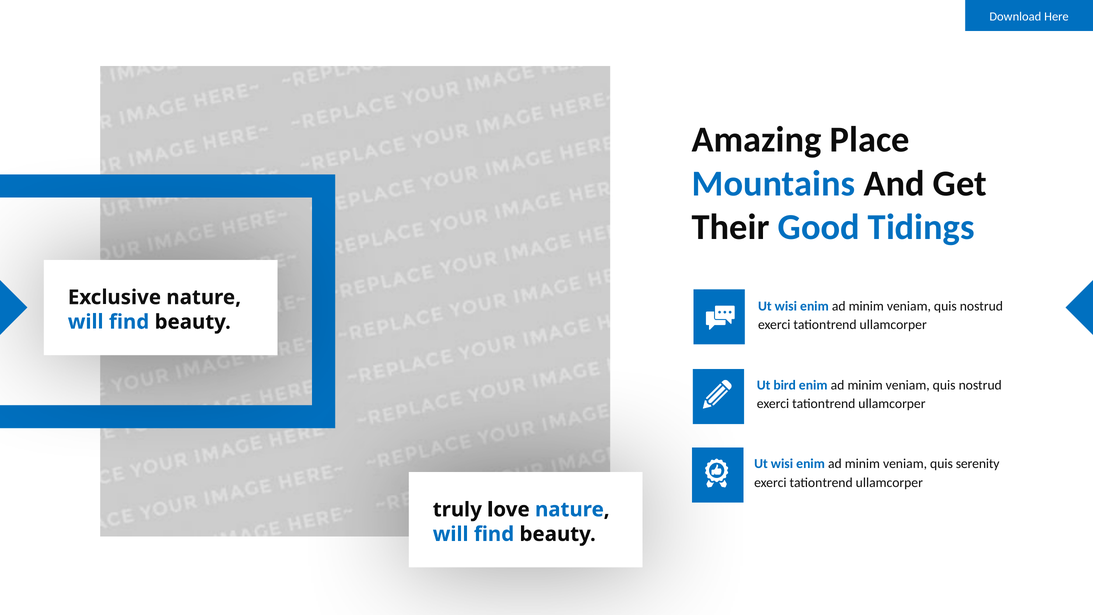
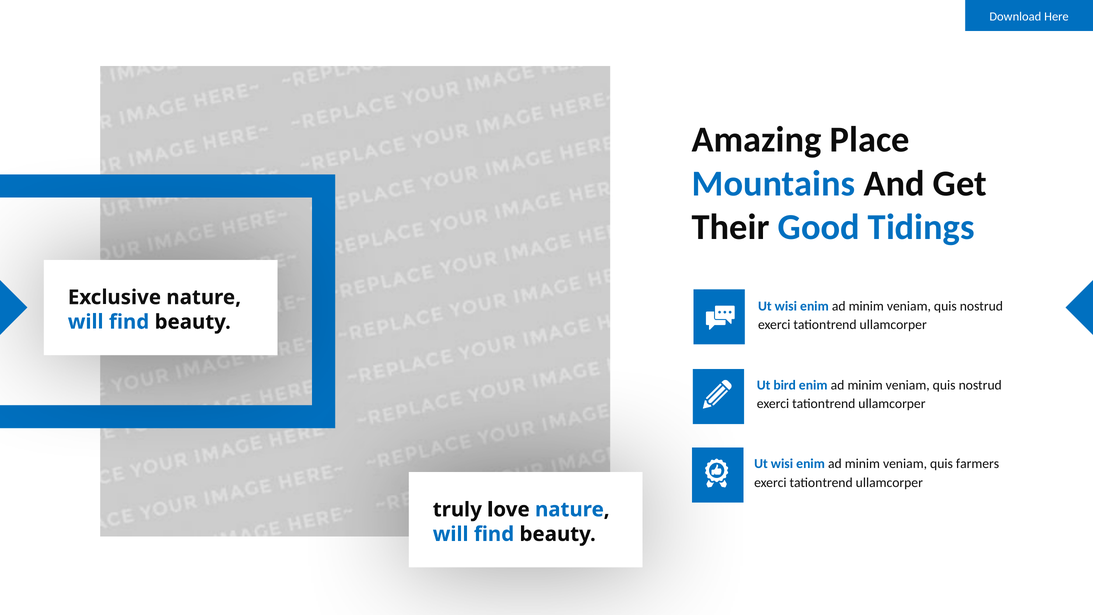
serenity: serenity -> farmers
